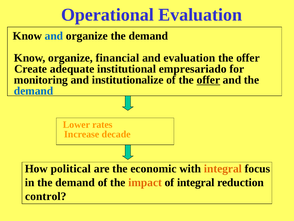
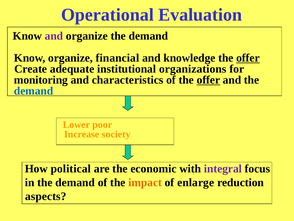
and at (54, 36) colour: blue -> purple
and evaluation: evaluation -> knowledge
offer at (248, 58) underline: none -> present
empresariado: empresariado -> organizations
institutionalize: institutionalize -> characteristics
rates: rates -> poor
decade: decade -> society
integral at (223, 168) colour: orange -> purple
of integral: integral -> enlarge
control: control -> aspects
